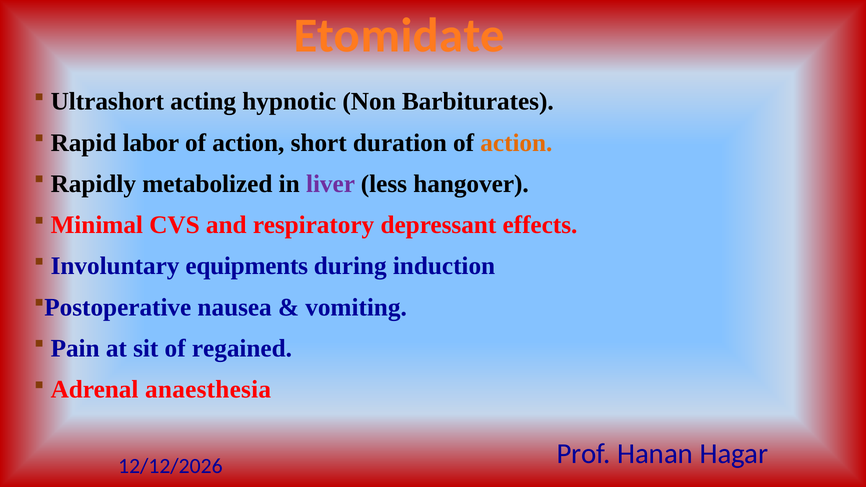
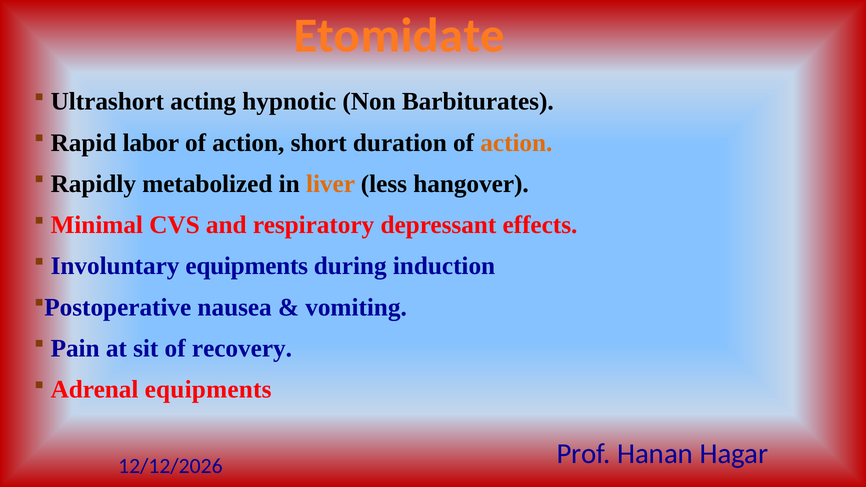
liver colour: purple -> orange
regained: regained -> recovery
Adrenal anaesthesia: anaesthesia -> equipments
